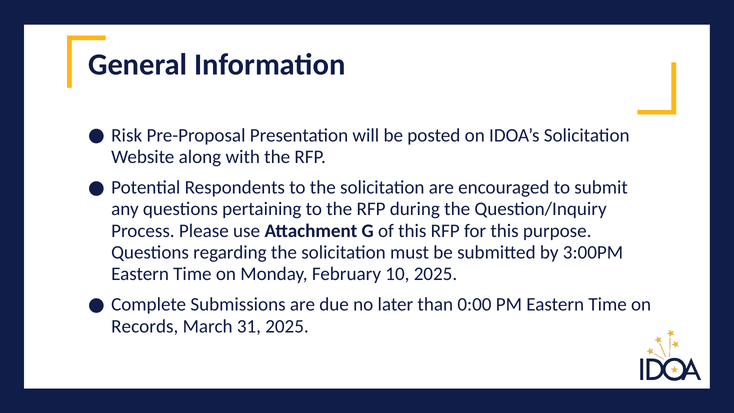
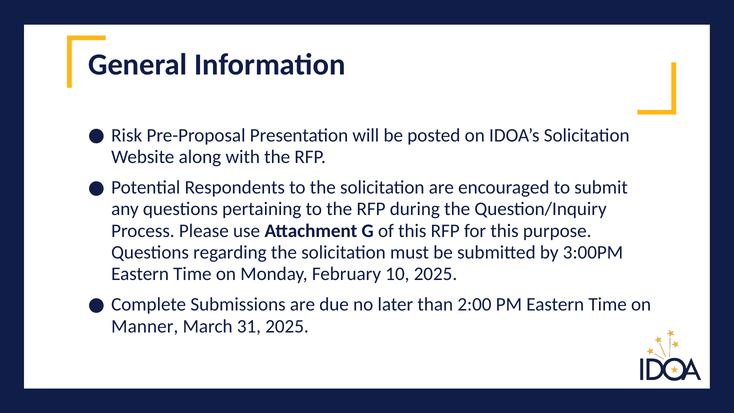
0:00: 0:00 -> 2:00
Records: Records -> Manner
